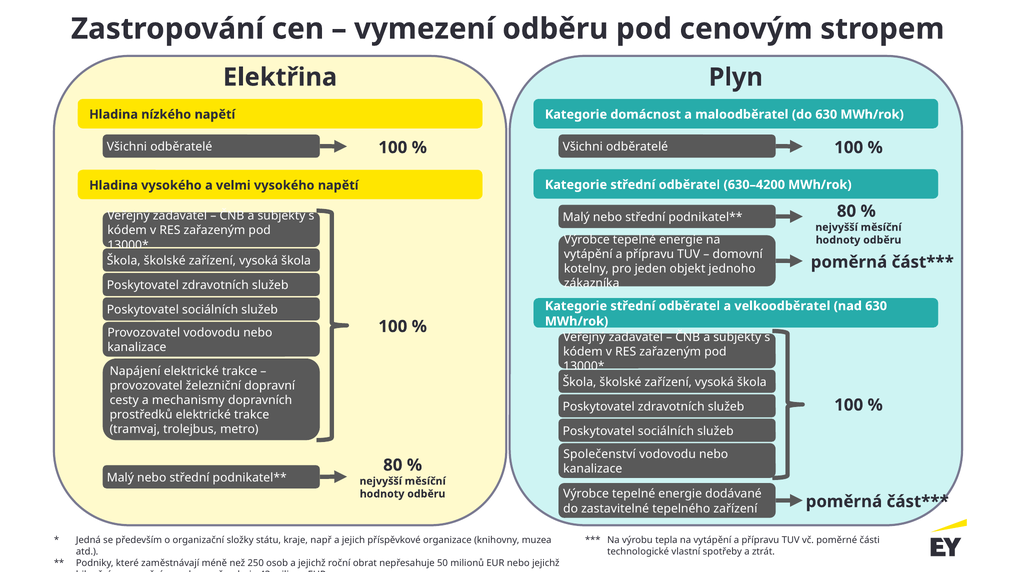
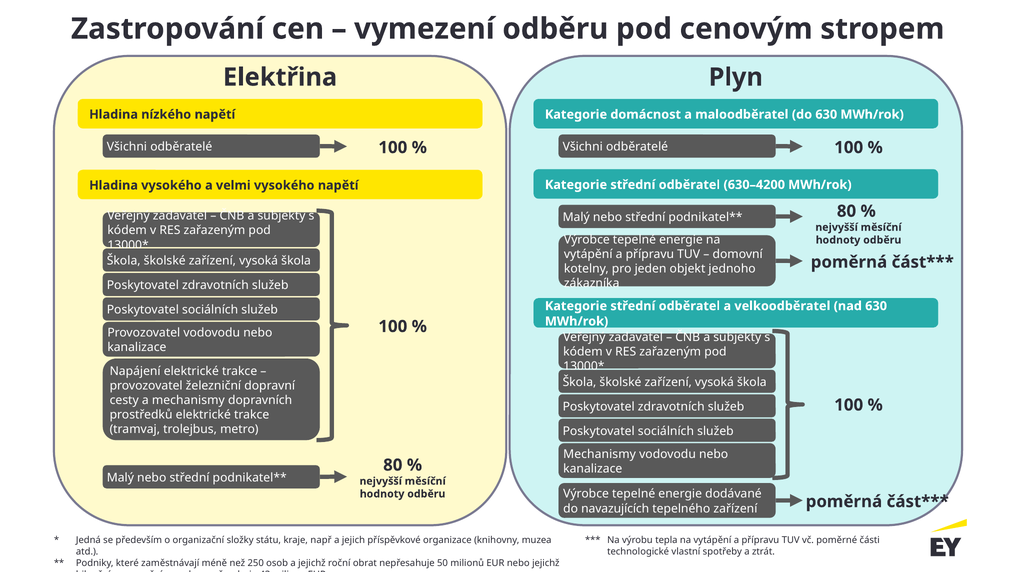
Společenství at (600, 454): Společenství -> Mechanismy
zastavitelné: zastavitelné -> navazujících
